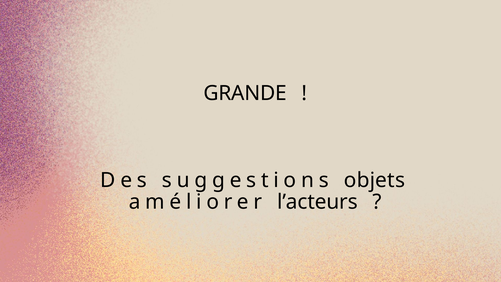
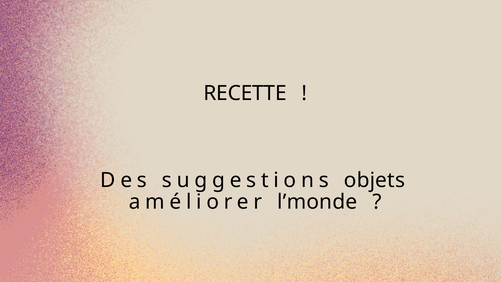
GRANDE: GRANDE -> RECETTE
l’acteurs: l’acteurs -> l’monde
